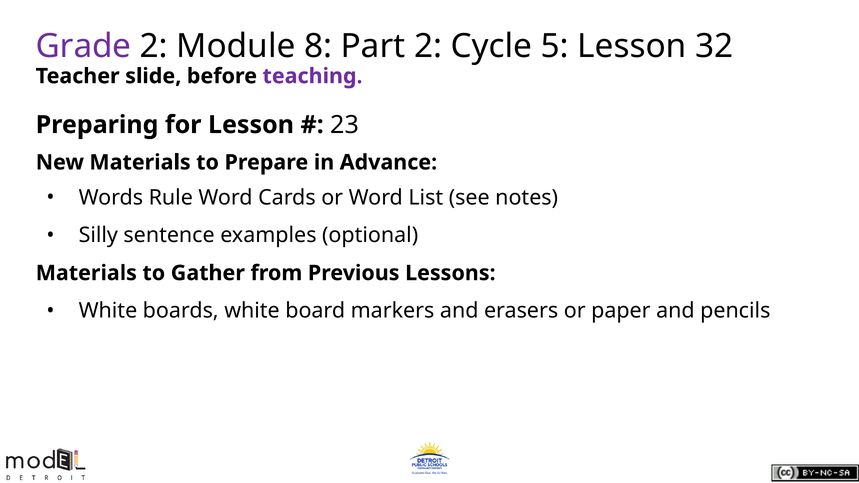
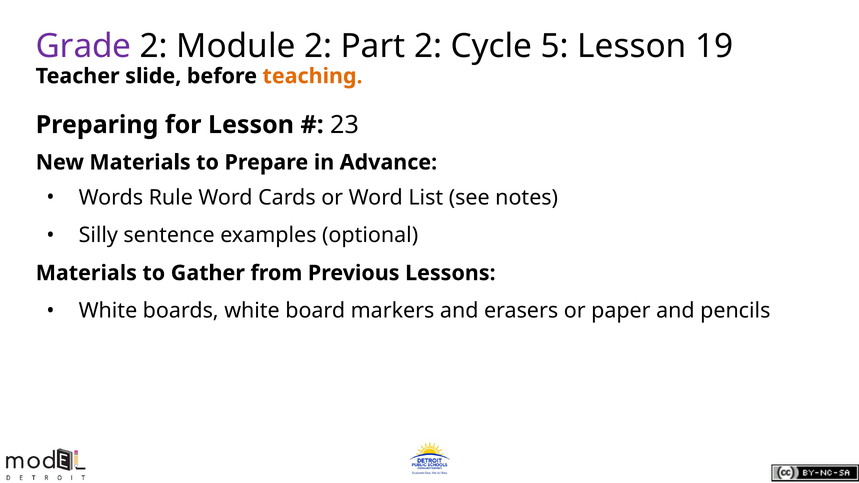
Module 8: 8 -> 2
32: 32 -> 19
teaching colour: purple -> orange
